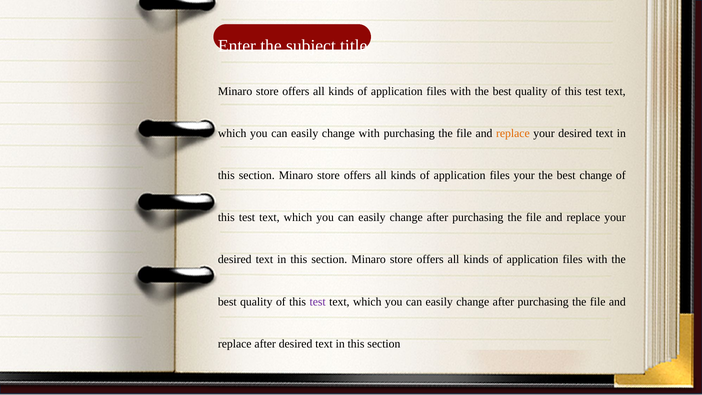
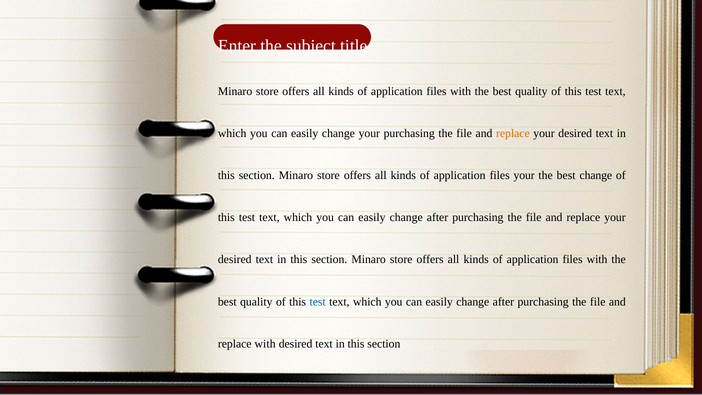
change with: with -> your
test at (318, 302) colour: purple -> blue
replace after: after -> with
